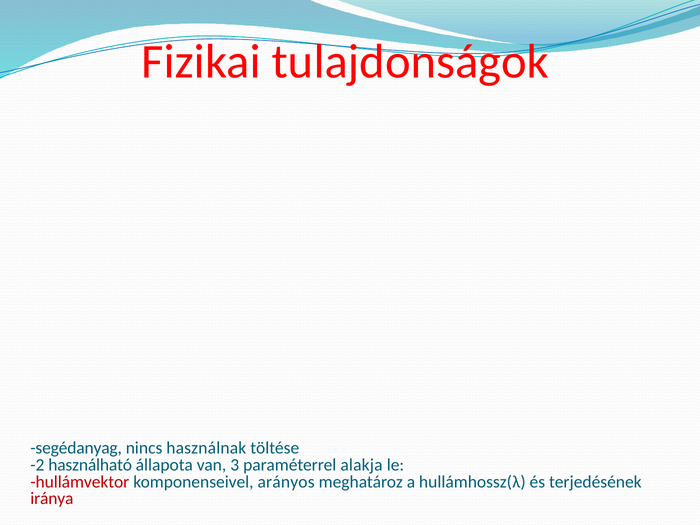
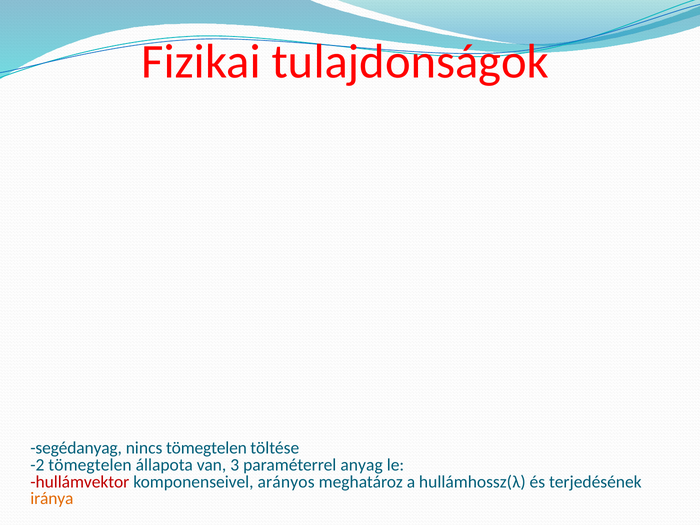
nincs használnak: használnak -> tömegtelen
-2 használható: használható -> tömegtelen
alakja: alakja -> anyag
iránya colour: red -> orange
